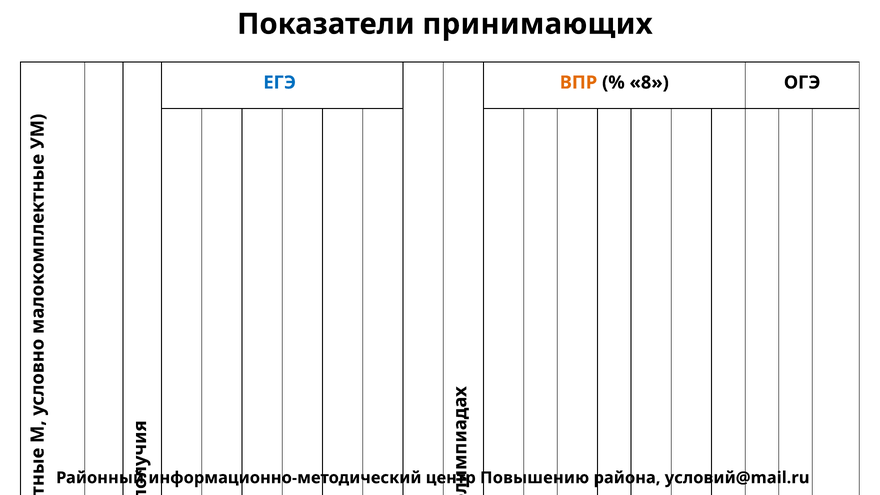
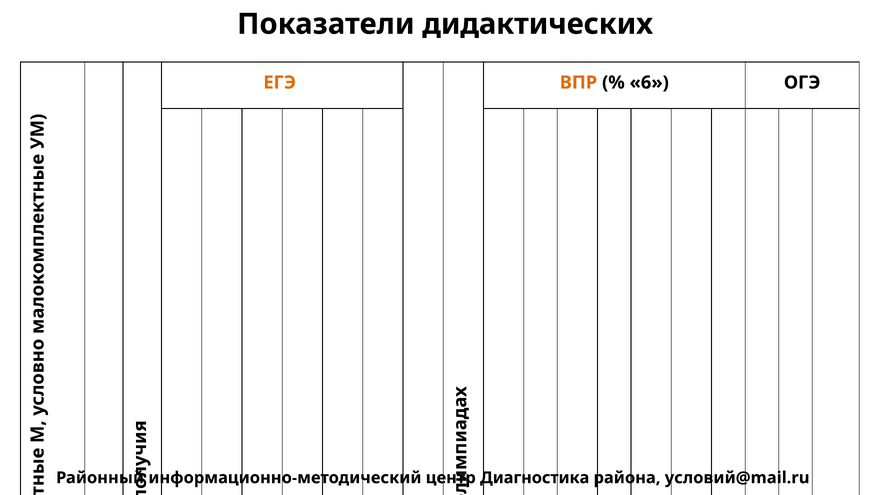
принимающих: принимающих -> дидактических
ЕГЭ colour: blue -> orange
8: 8 -> 6
Повышению: Повышению -> Диагностика
